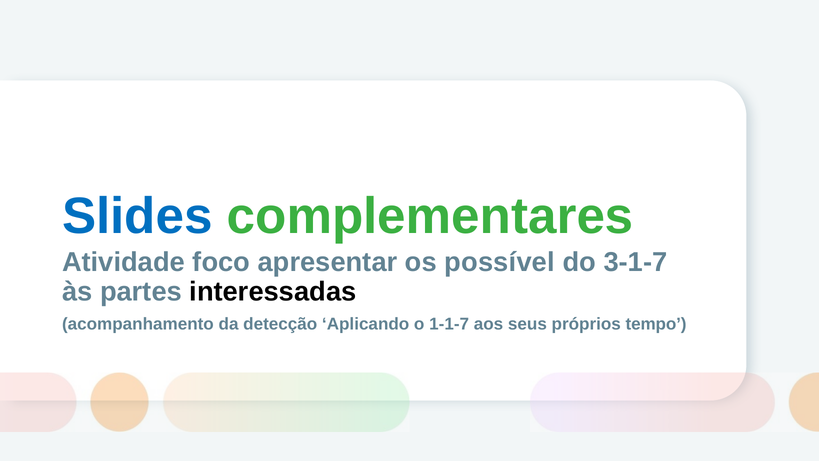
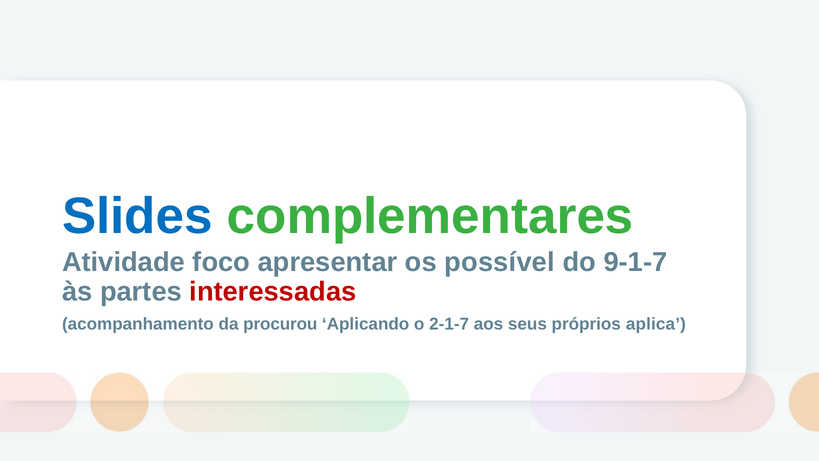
3-1-7: 3-1-7 -> 9-1-7
interessadas colour: black -> red
detecção: detecção -> procurou
1-1-7: 1-1-7 -> 2-1-7
tempo: tempo -> aplica
